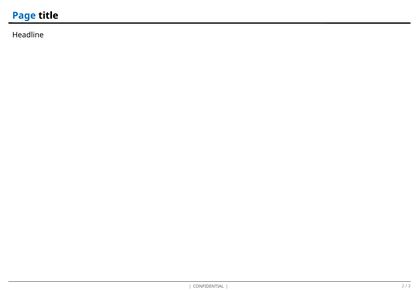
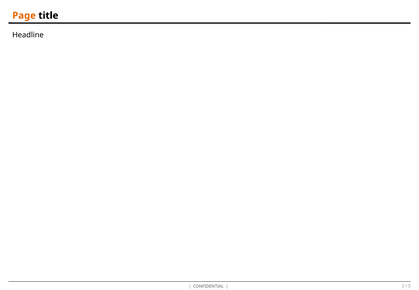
Page colour: blue -> orange
